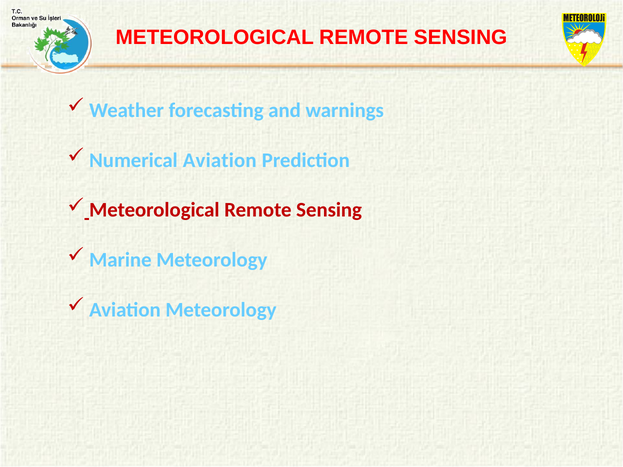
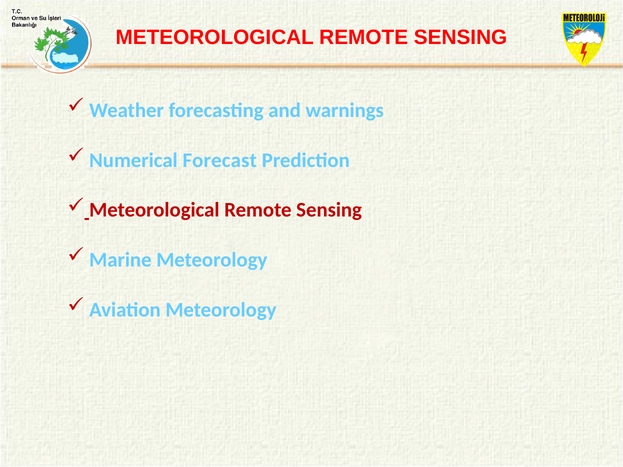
Numerical Aviation: Aviation -> Forecast
